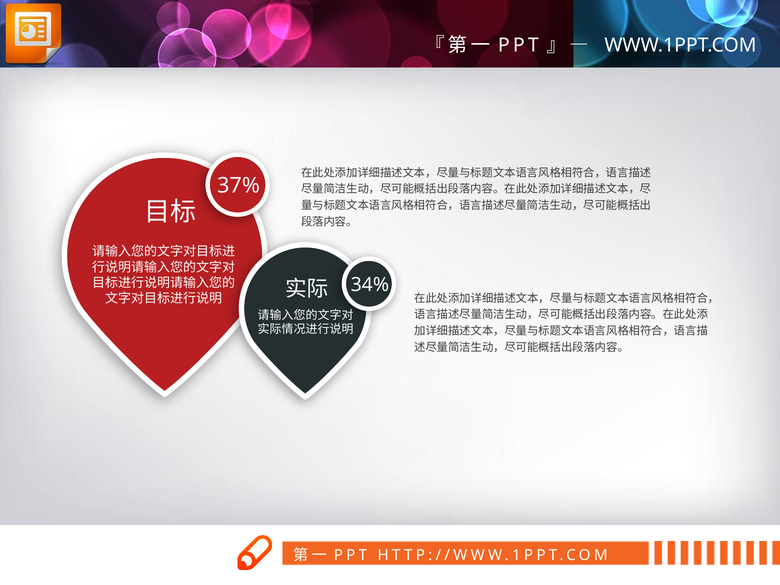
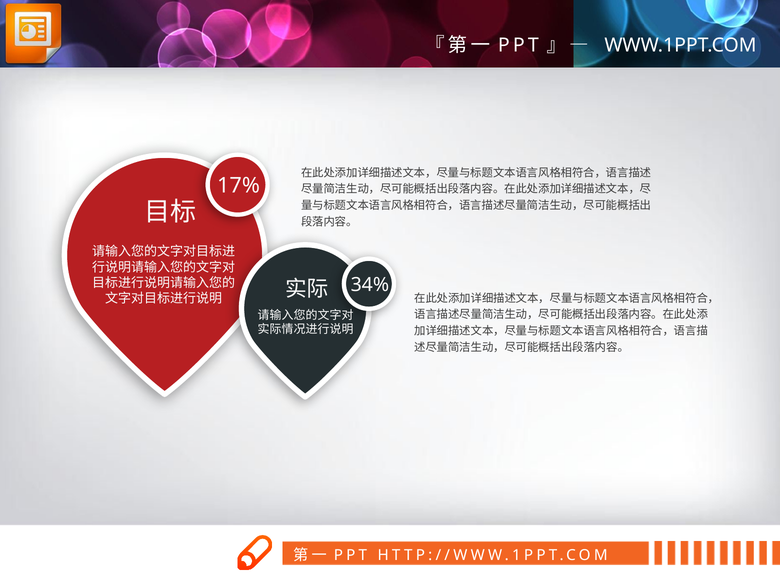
37%: 37% -> 17%
